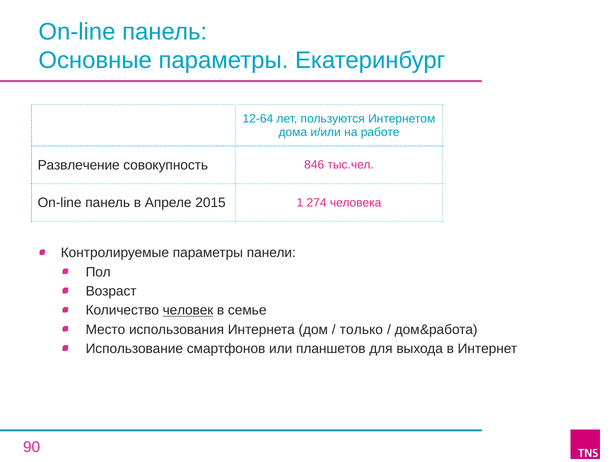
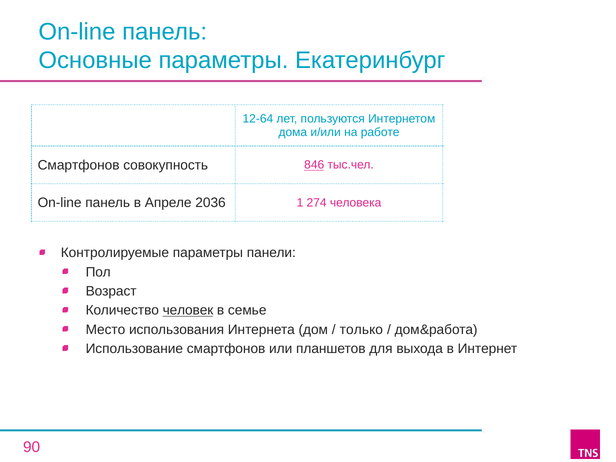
Развлечение at (79, 165): Развлечение -> Смартфонов
846 underline: none -> present
2015: 2015 -> 2036
